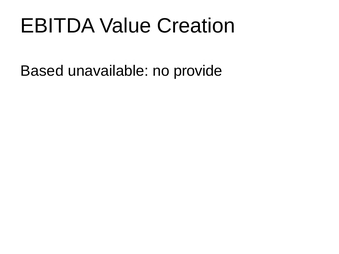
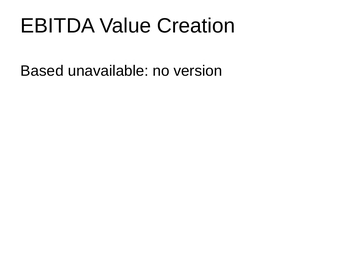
provide: provide -> version
